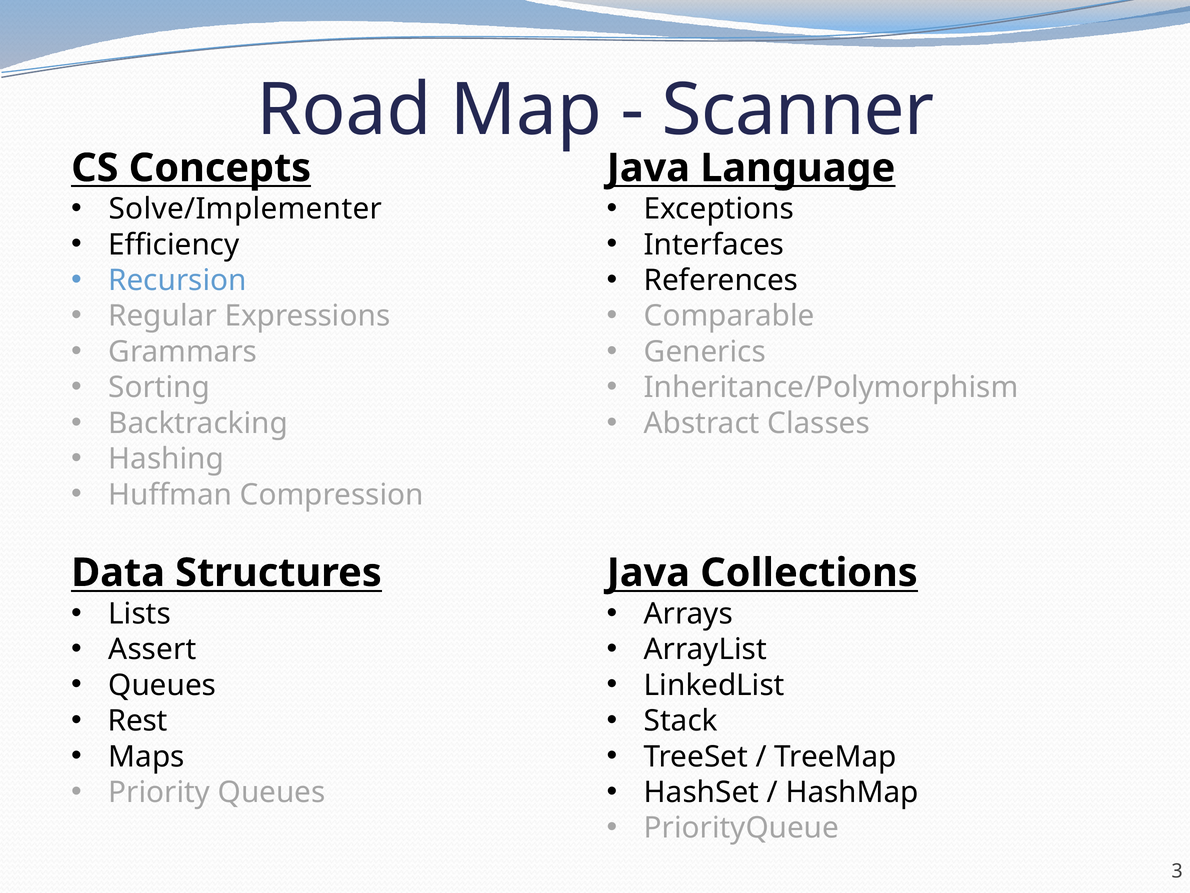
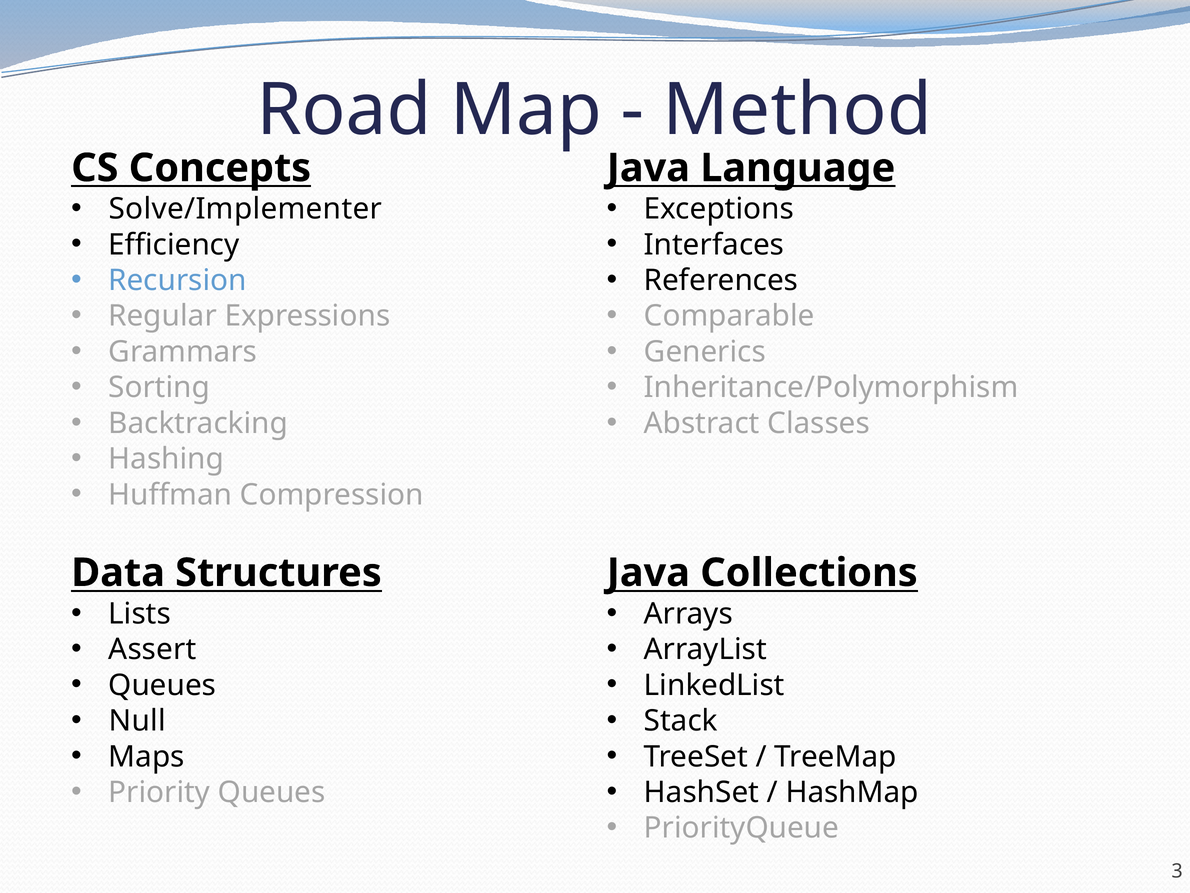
Scanner: Scanner -> Method
Rest: Rest -> Null
